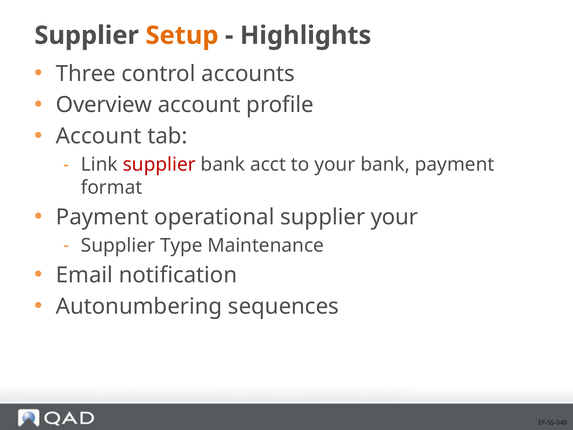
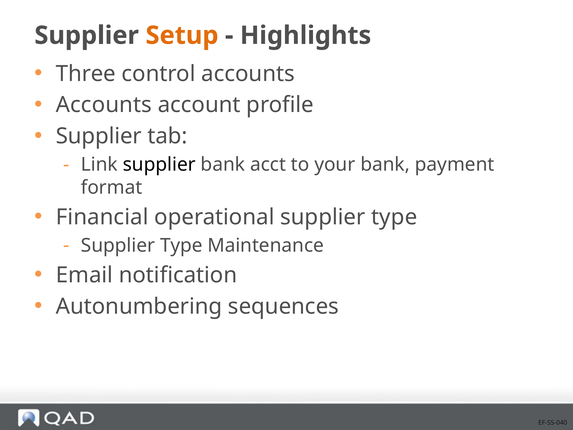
Overview at (104, 105): Overview -> Accounts
Account at (99, 136): Account -> Supplier
supplier at (159, 165) colour: red -> black
Payment at (102, 217): Payment -> Financial
operational supplier your: your -> type
